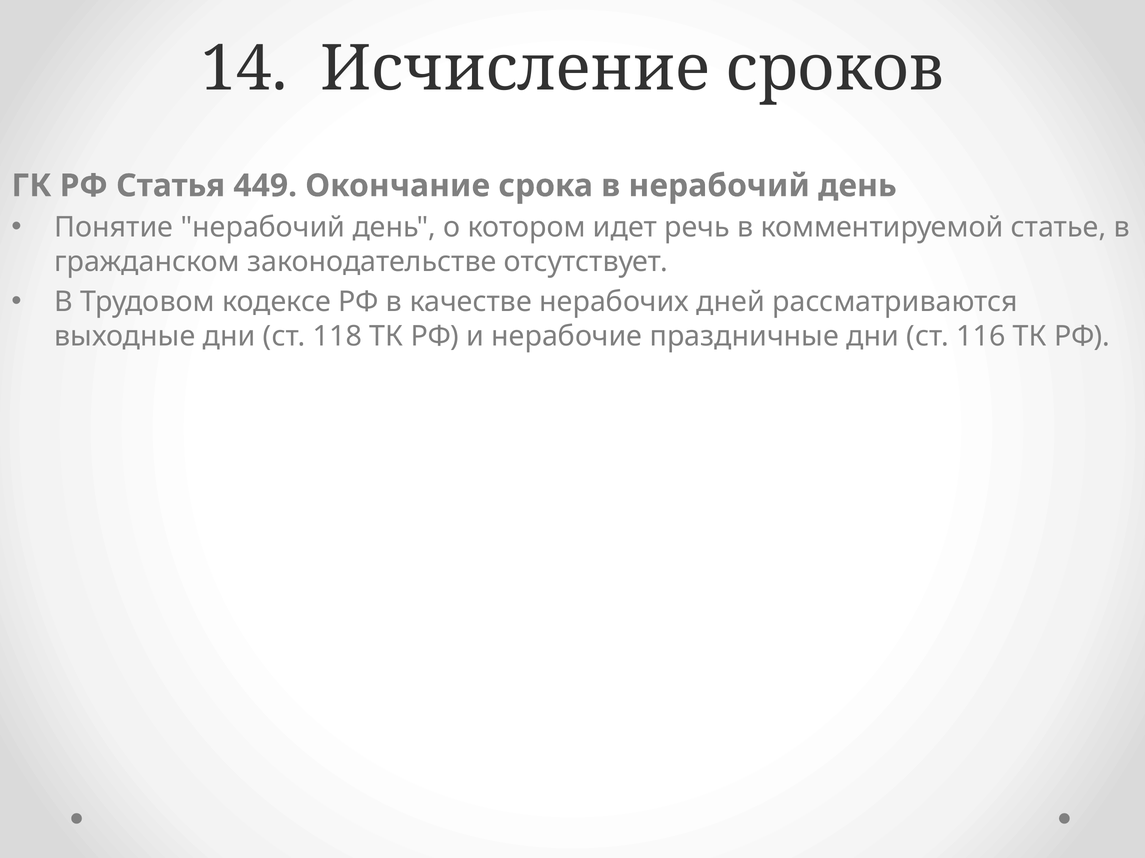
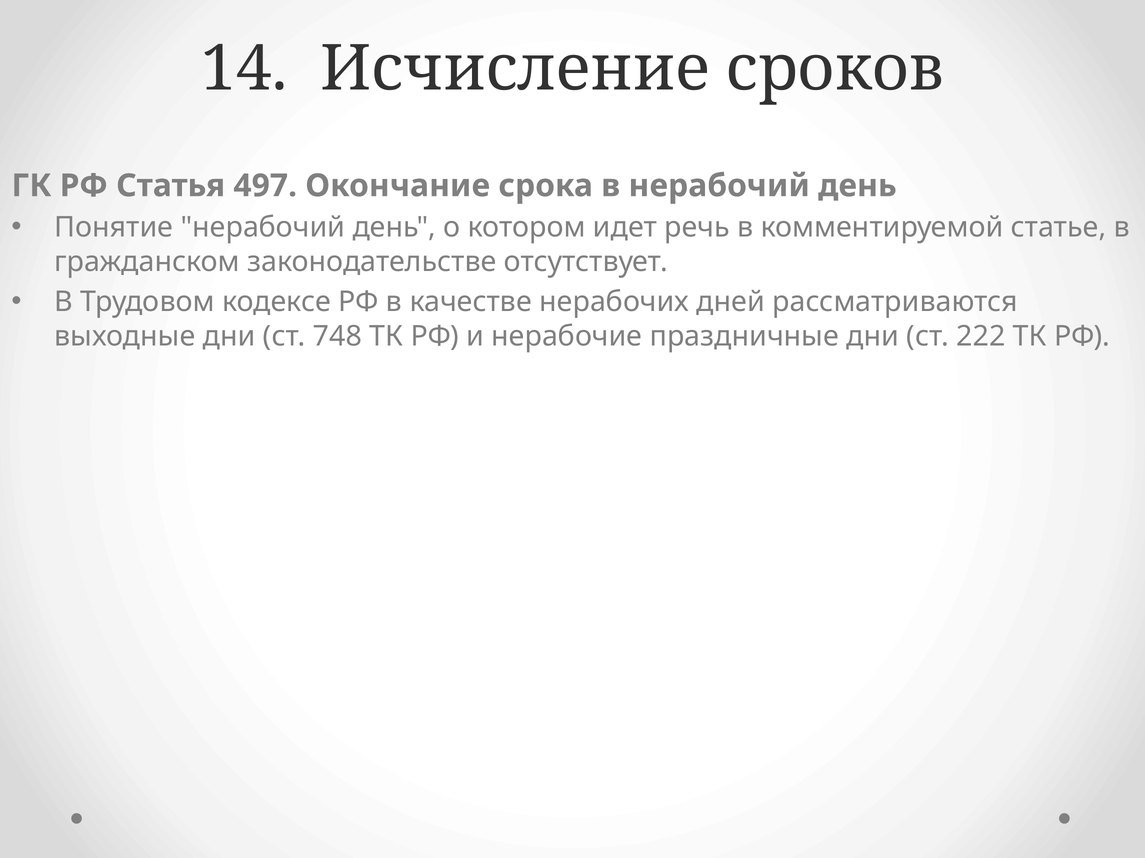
449: 449 -> 497
118: 118 -> 748
116: 116 -> 222
